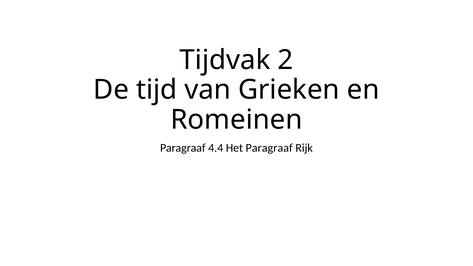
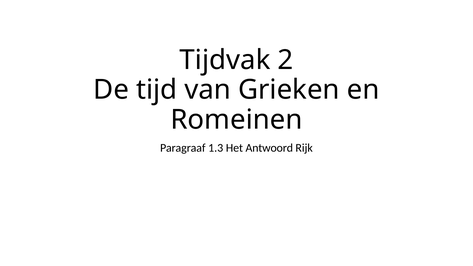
4.4: 4.4 -> 1.3
Het Paragraaf: Paragraaf -> Antwoord
